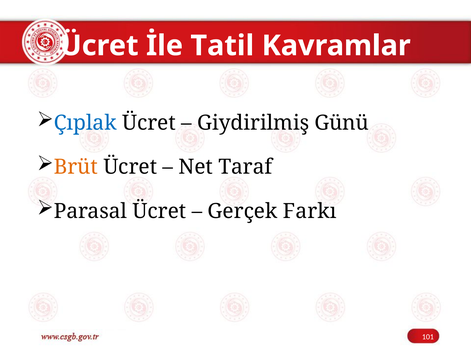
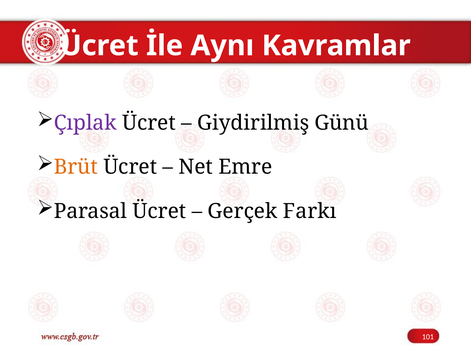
Tatil: Tatil -> Aynı
Çıplak colour: blue -> purple
Taraf: Taraf -> Emre
